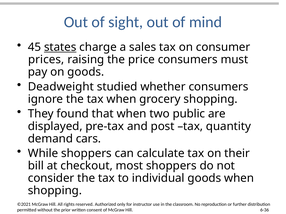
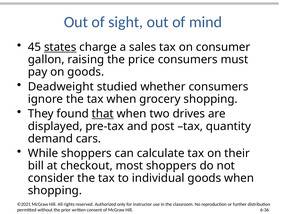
prices: prices -> gallon
that underline: none -> present
public: public -> drives
